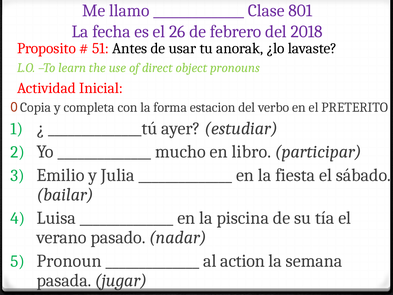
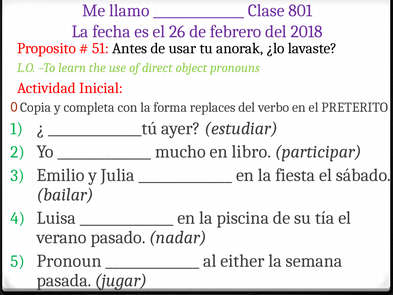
estacion: estacion -> replaces
action: action -> either
